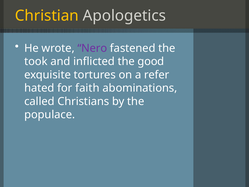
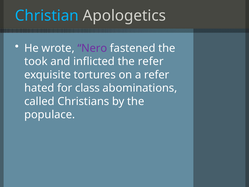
Christian colour: yellow -> light blue
the good: good -> refer
faith: faith -> class
